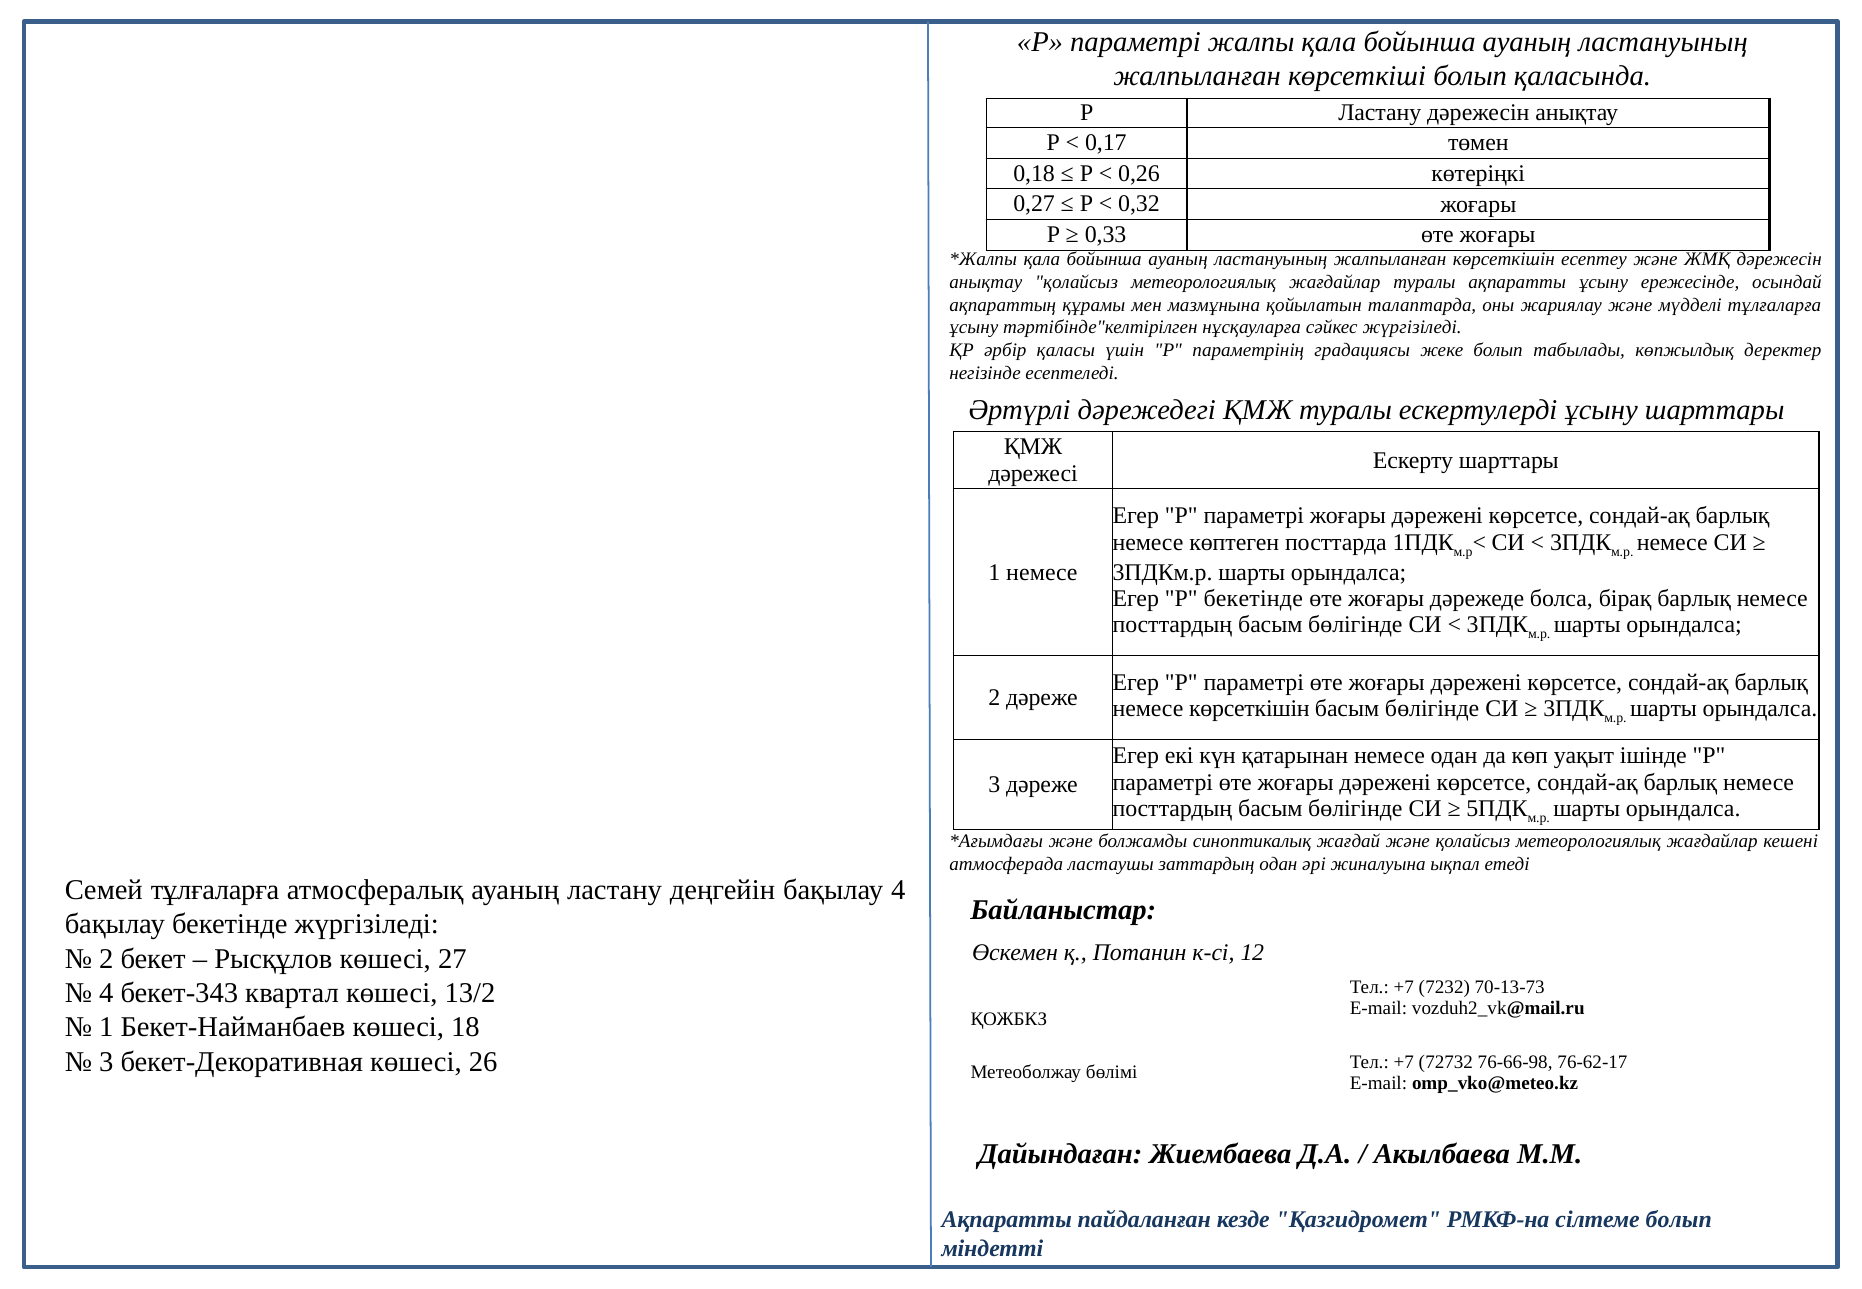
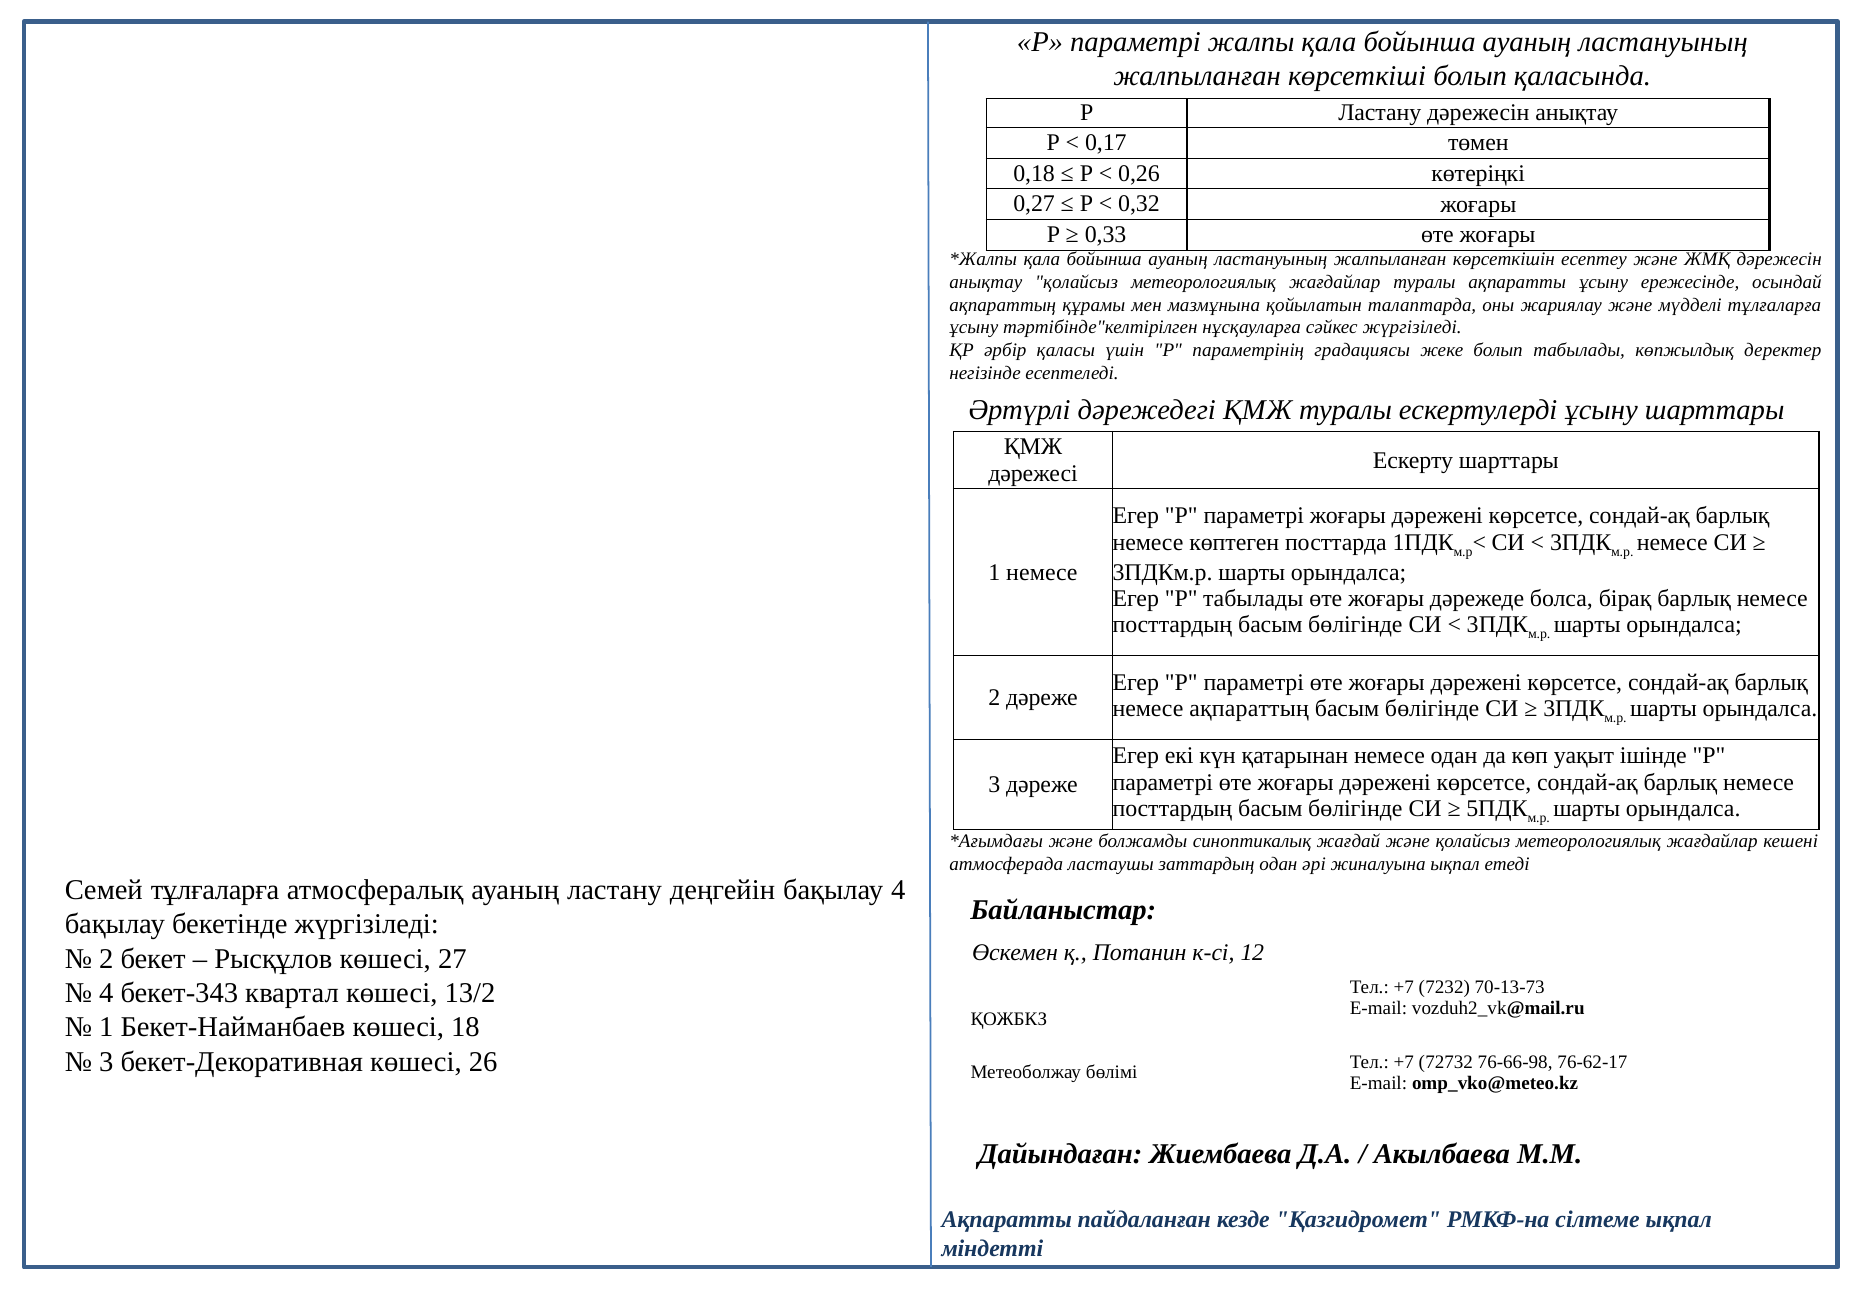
P бекетінде: бекетінде -> табылады
немесе көрсеткішін: көрсеткішін -> ақпараттың
сілтеме болып: болып -> ықпал
